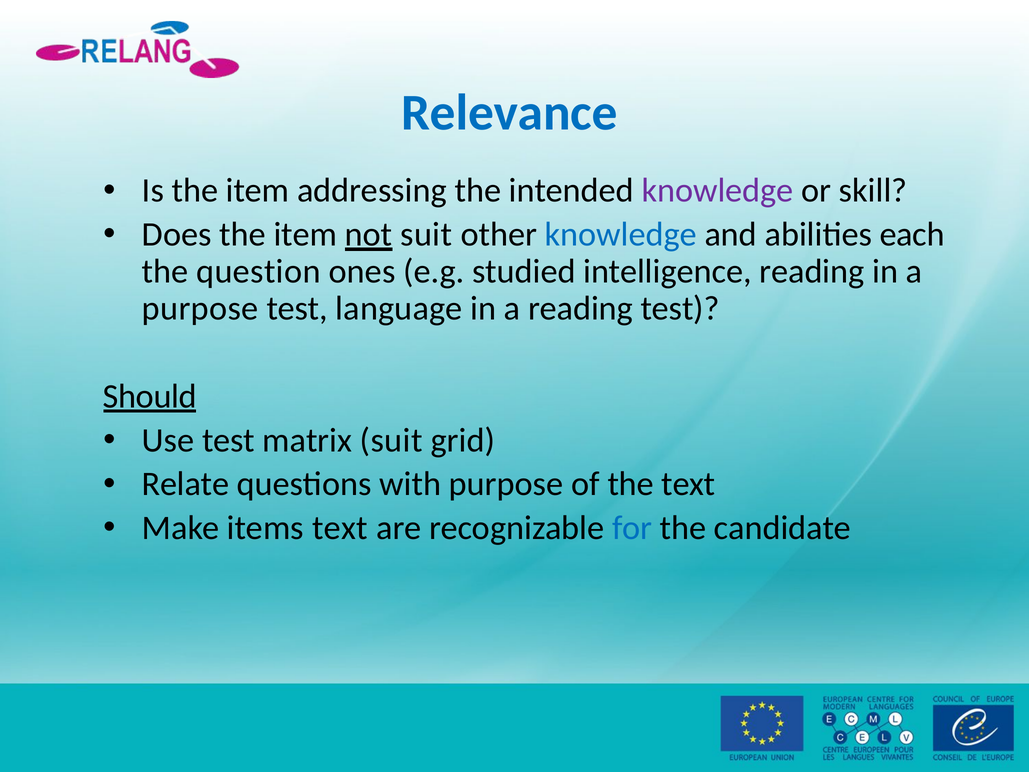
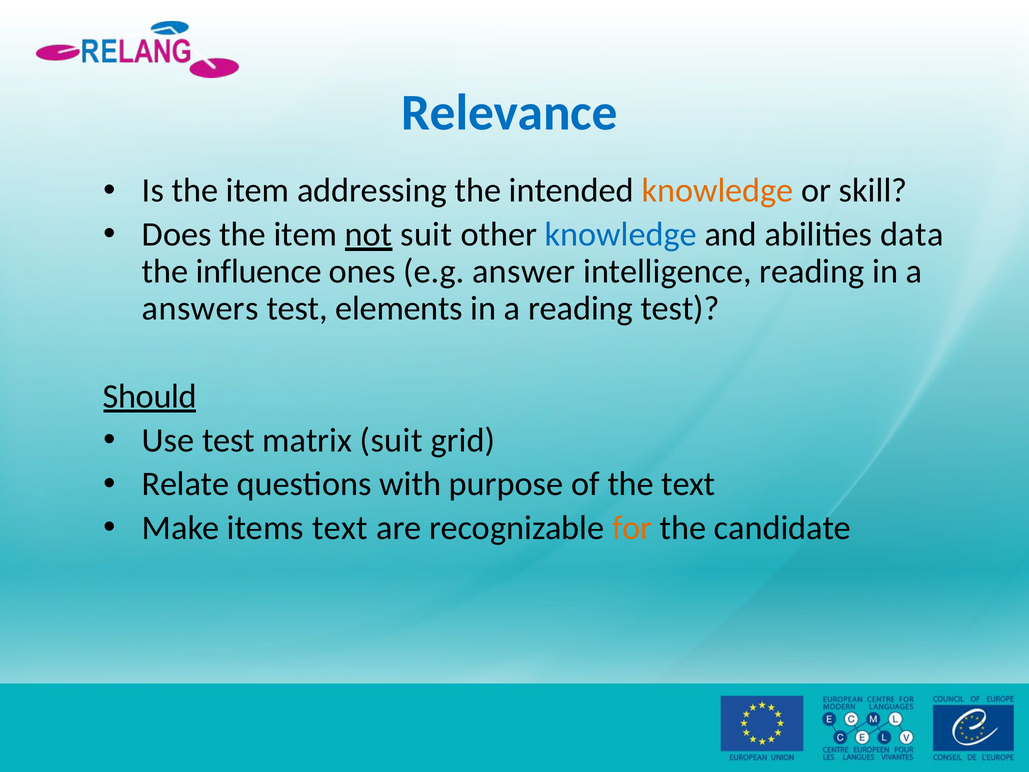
knowledge at (718, 191) colour: purple -> orange
each: each -> data
question: question -> influence
studied: studied -> answer
purpose at (200, 308): purpose -> answers
language: language -> elements
for colour: blue -> orange
